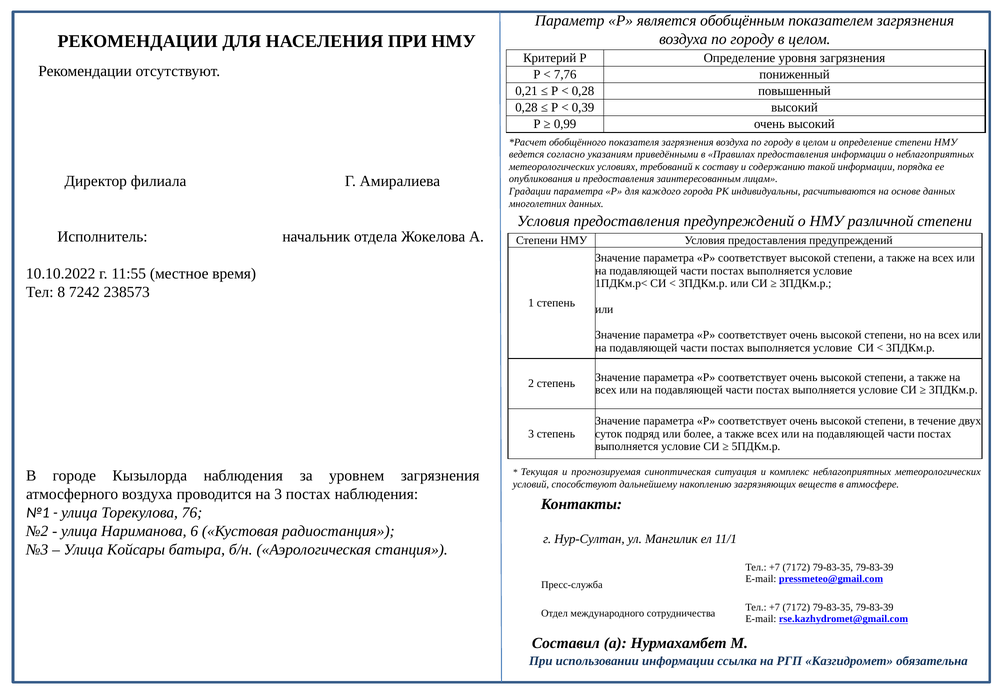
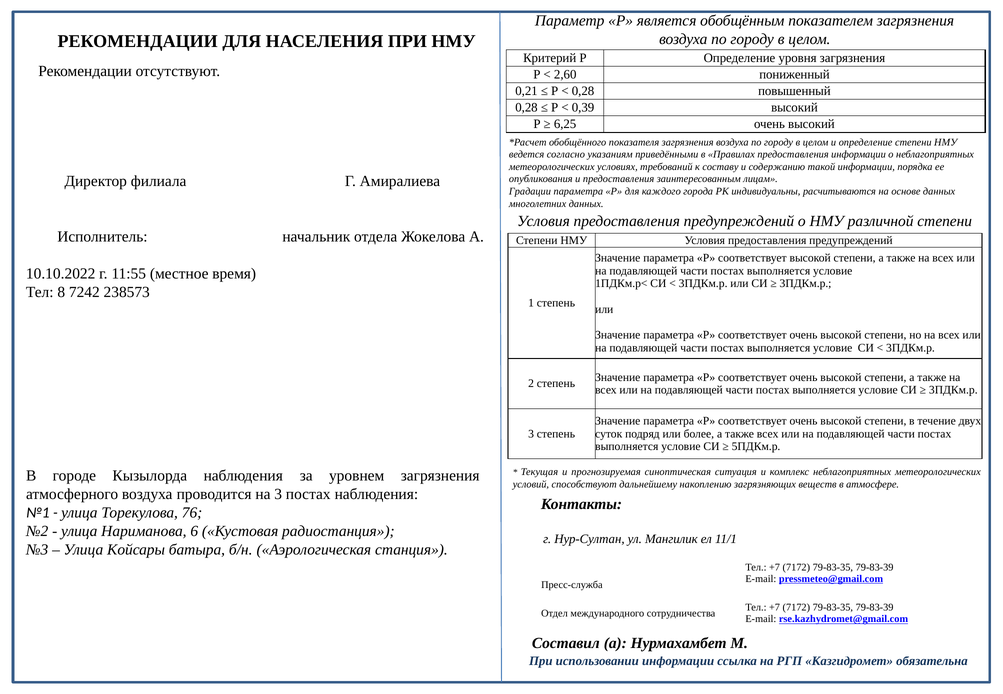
7,76: 7,76 -> 2,60
0,99: 0,99 -> 6,25
